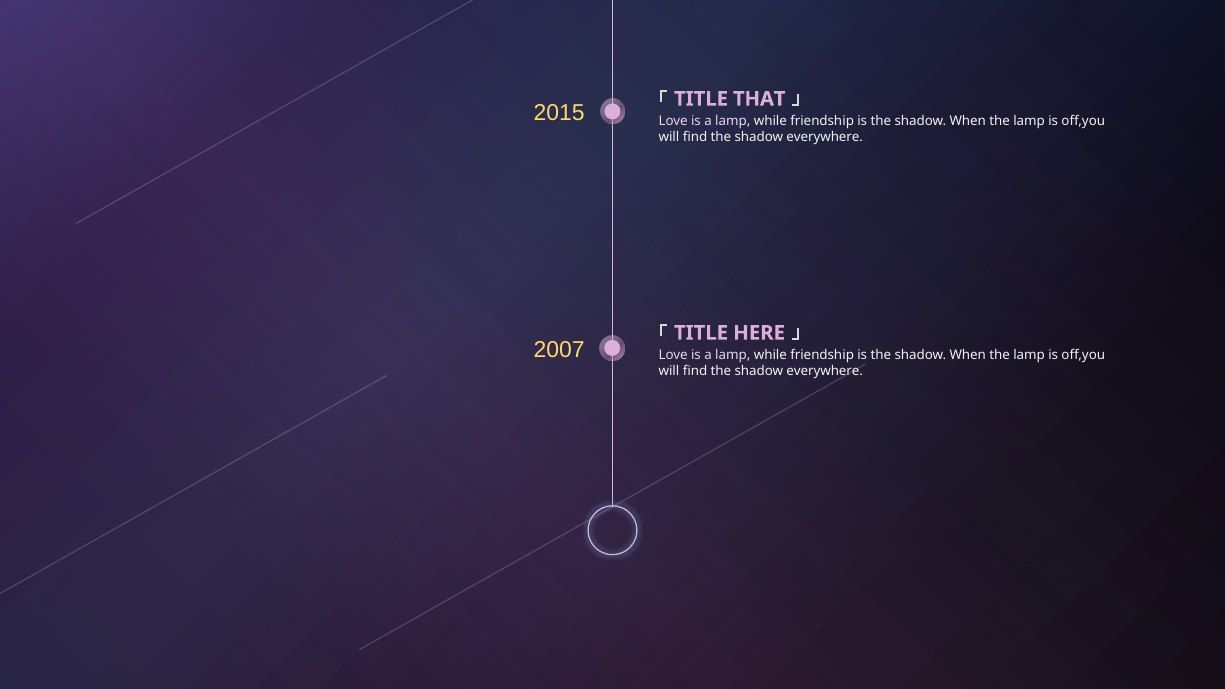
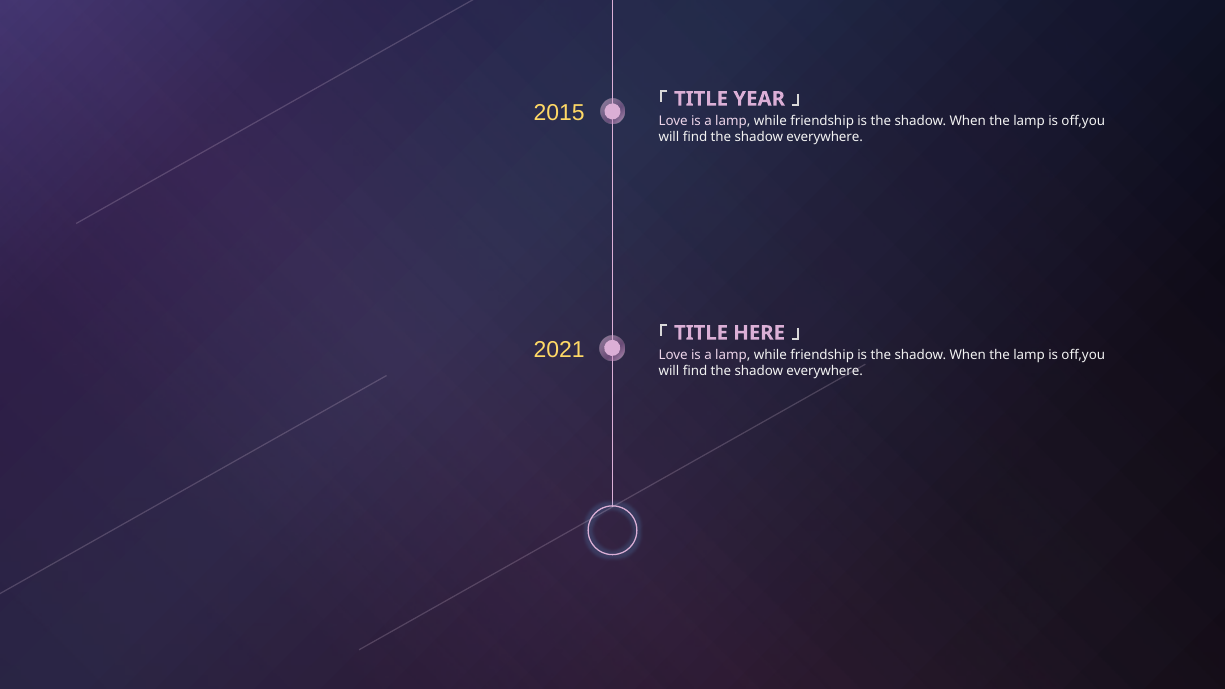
THAT: THAT -> YEAR
2007: 2007 -> 2021
